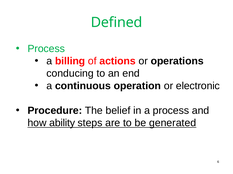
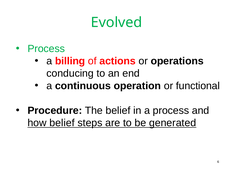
Defined: Defined -> Evolved
electronic: electronic -> functional
how ability: ability -> belief
